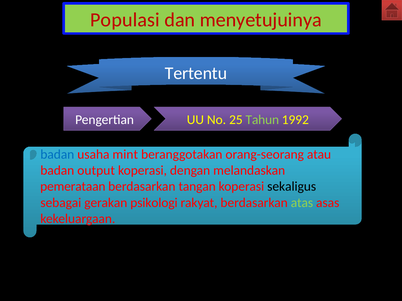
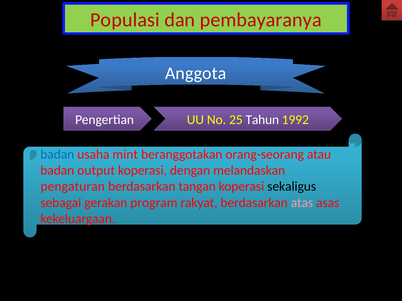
menyetujuinya: menyetujuinya -> pembayaranya
Tertentu: Tertentu -> Anggota
Tahun colour: light green -> white
pemerataan: pemerataan -> pengaturan
psikologi: psikologi -> program
atas colour: light green -> pink
